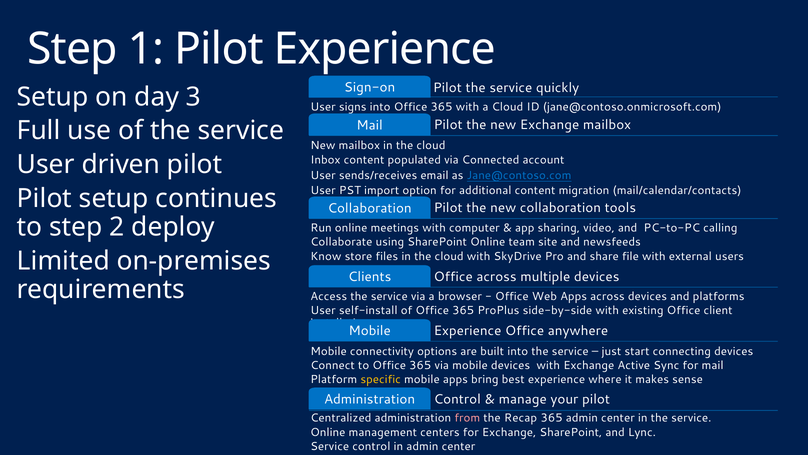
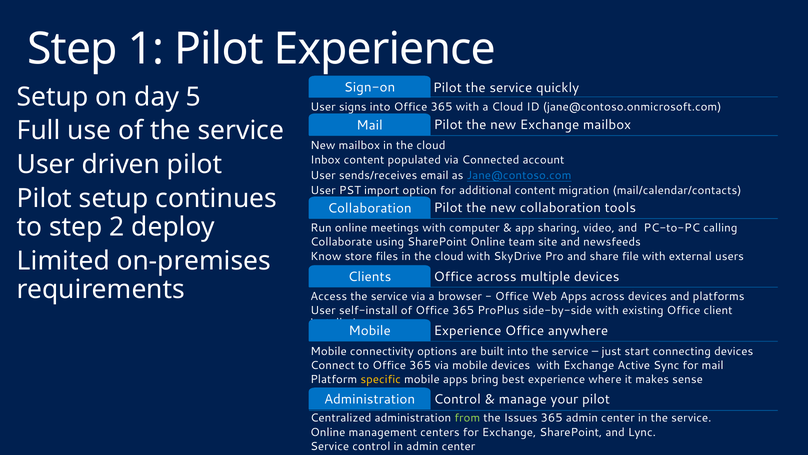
3: 3 -> 5
from colour: pink -> light green
Recap: Recap -> Issues
